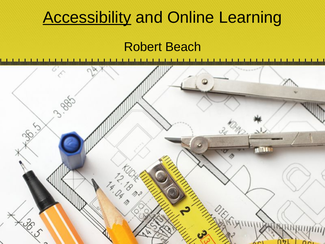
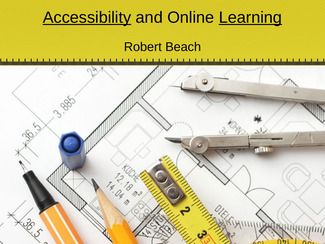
Learning underline: none -> present
